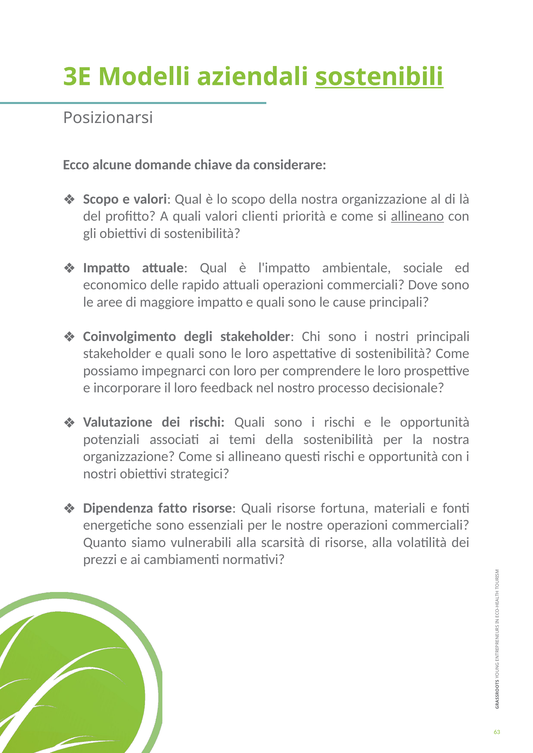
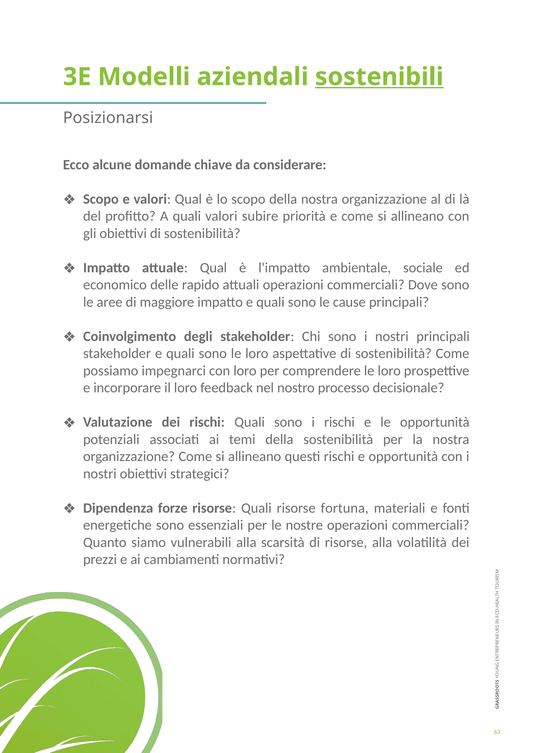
clienti: clienti -> subire
allineano at (417, 216) underline: present -> none
fatto: fatto -> forze
